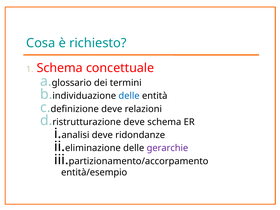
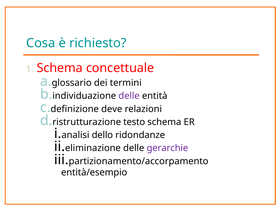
delle at (129, 96) colour: blue -> purple
ristrutturazione deve: deve -> testo
analisi deve: deve -> dello
